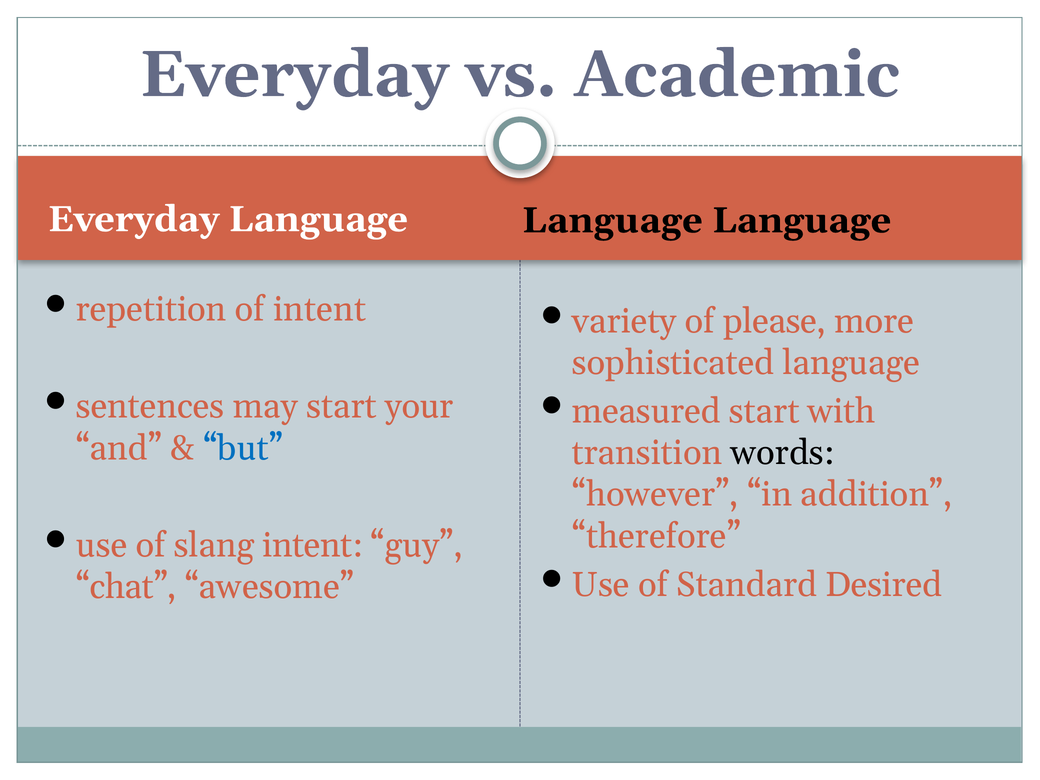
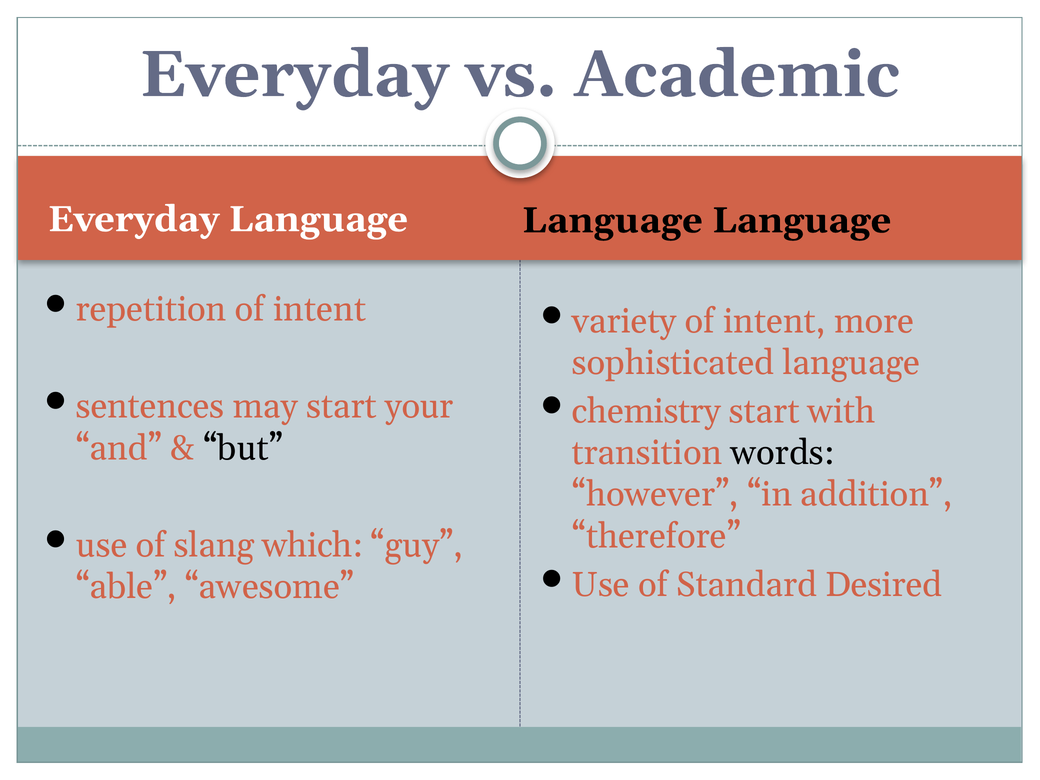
variety of please: please -> intent
measured: measured -> chemistry
but colour: blue -> black
slang intent: intent -> which
chat: chat -> able
